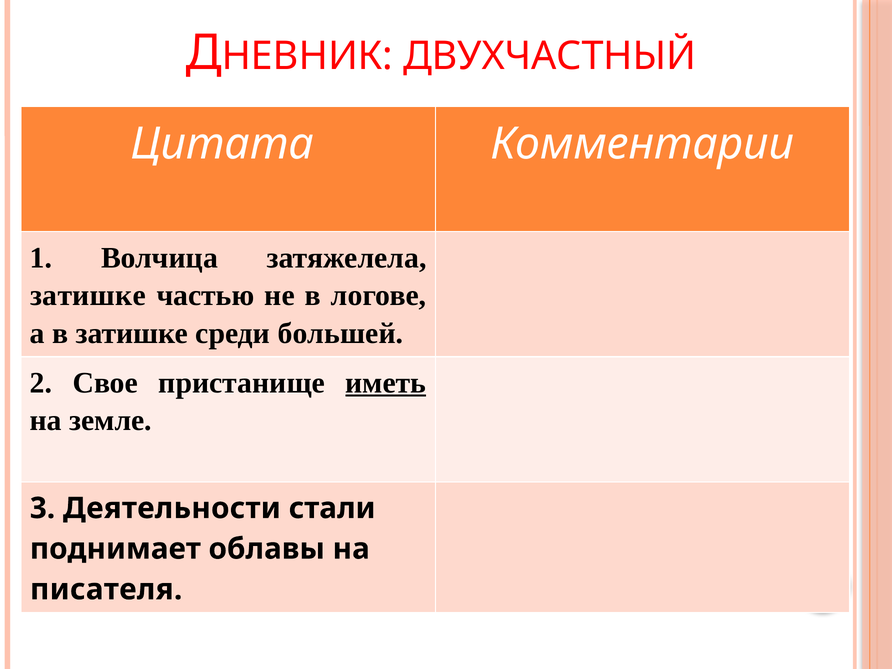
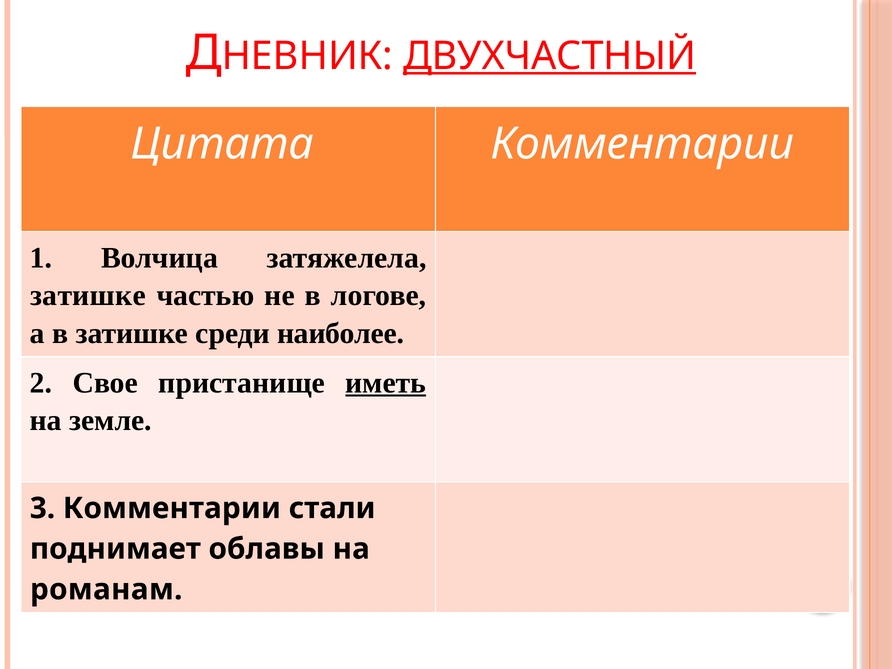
ДВУХЧАСТНЫЙ underline: none -> present
большей: большей -> наиболее
3 Деятельности: Деятельности -> Комментарии
писателя: писателя -> романам
